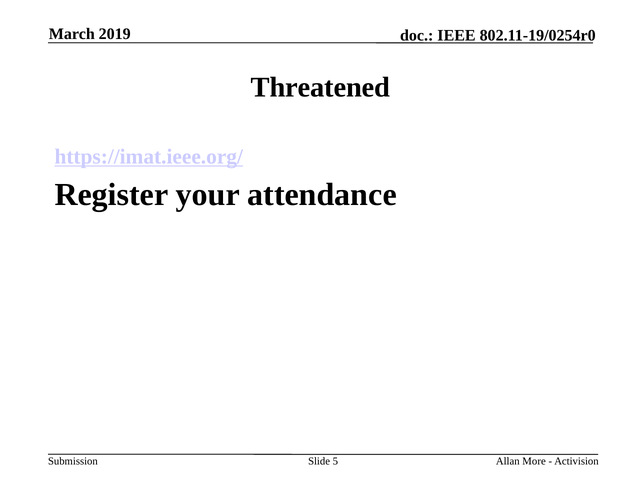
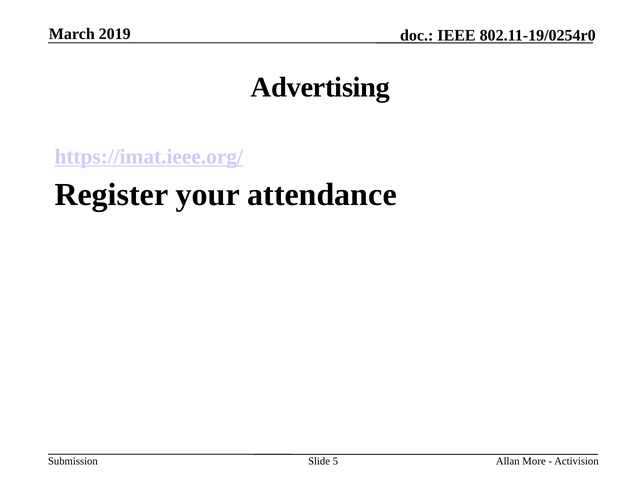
Threatened: Threatened -> Advertising
